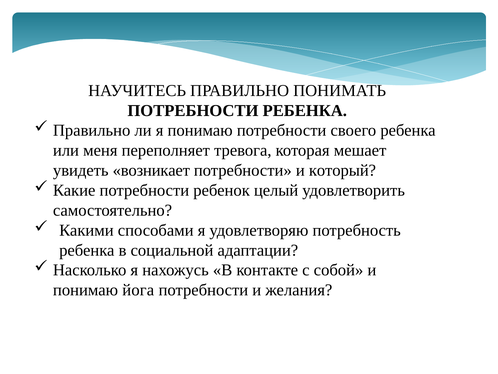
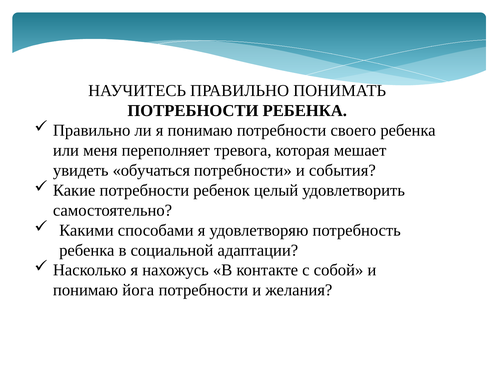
возникает: возникает -> обучаться
который: который -> события
